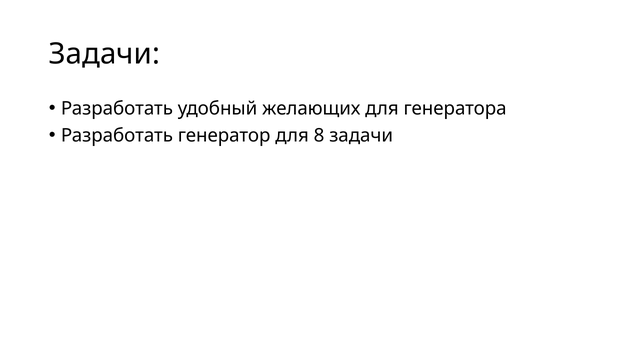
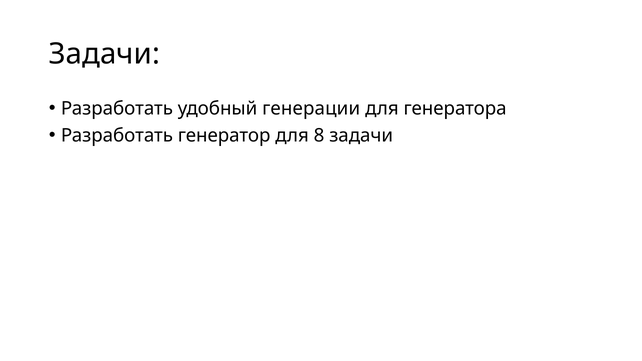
желающих: желающих -> генерации
